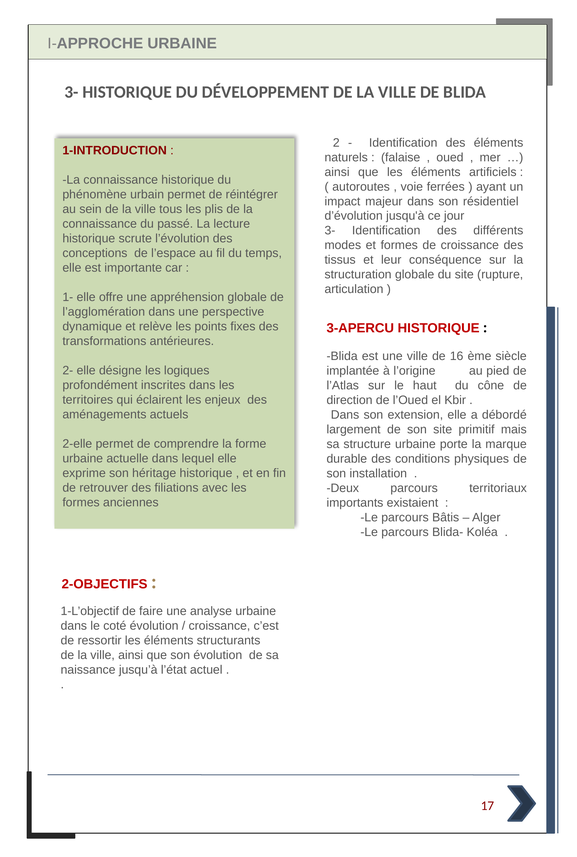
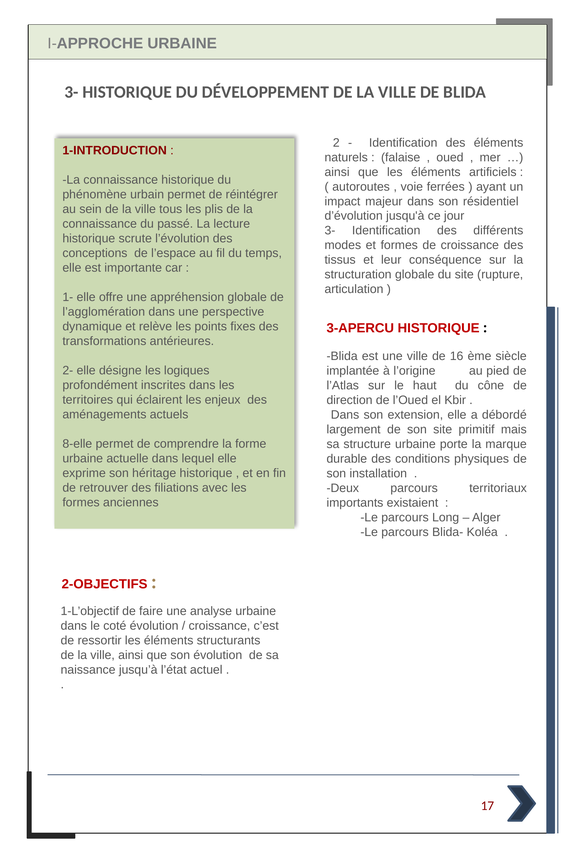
2-elle: 2-elle -> 8-elle
Bâtis: Bâtis -> Long
